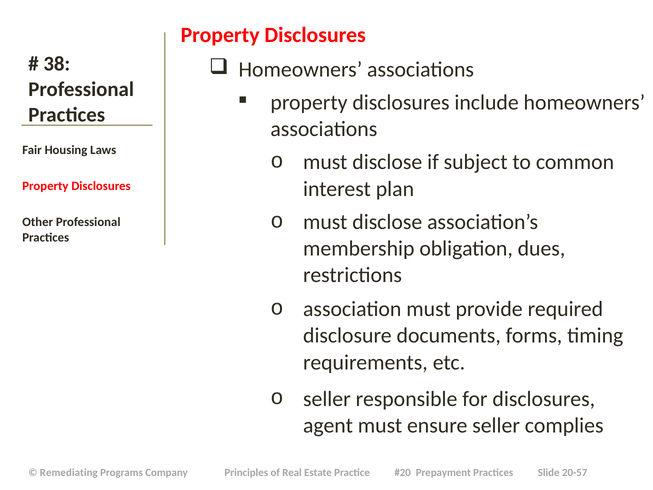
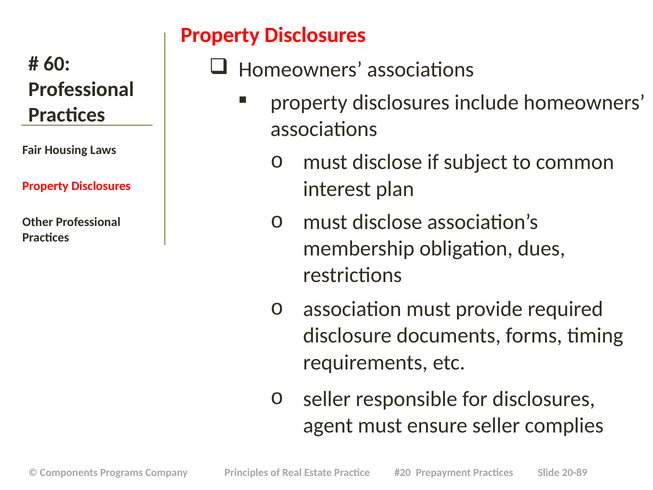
38: 38 -> 60
Remediating: Remediating -> Components
20-57: 20-57 -> 20-89
